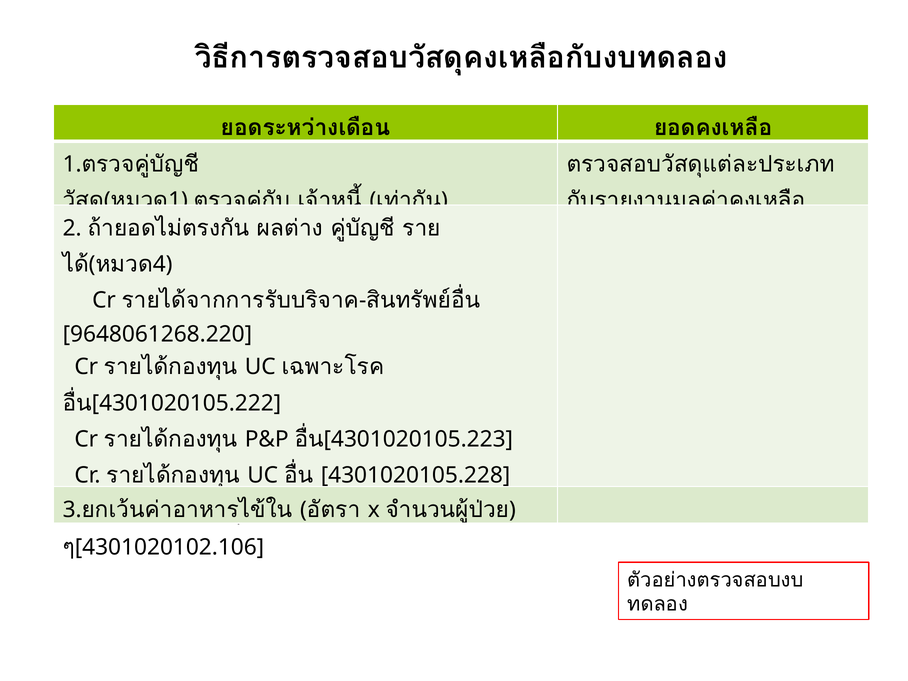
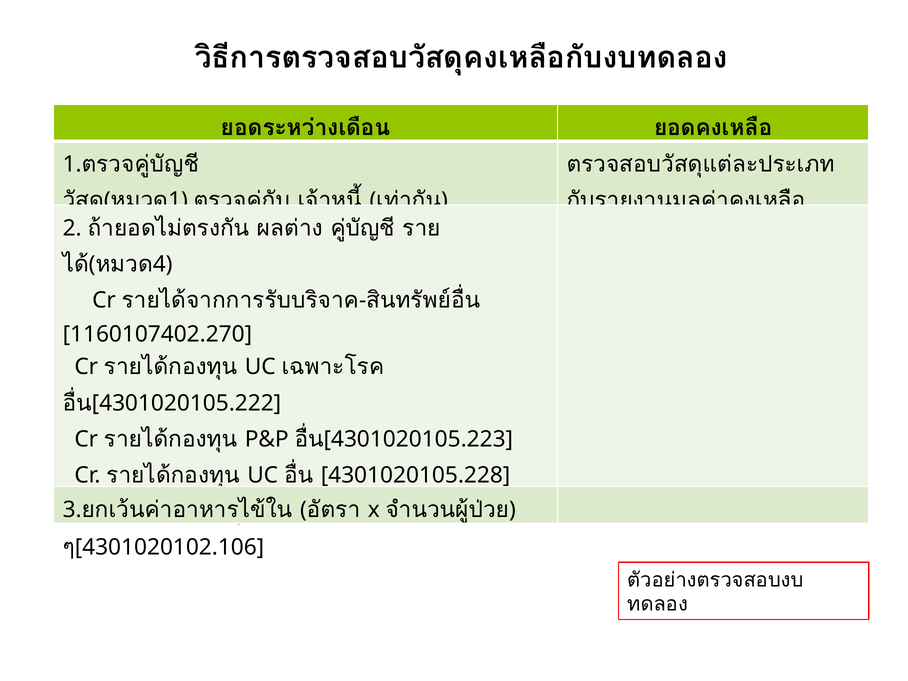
9648061268.220: 9648061268.220 -> 1160107402.270
